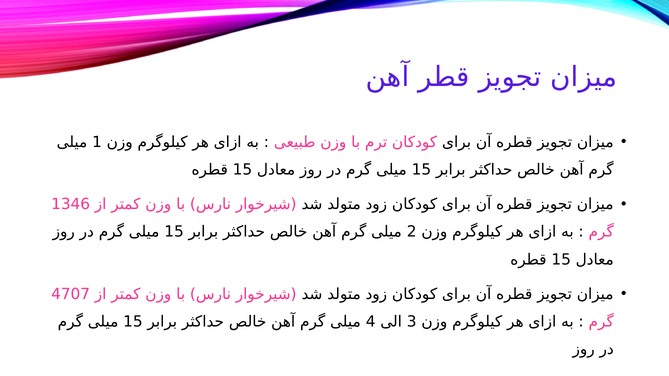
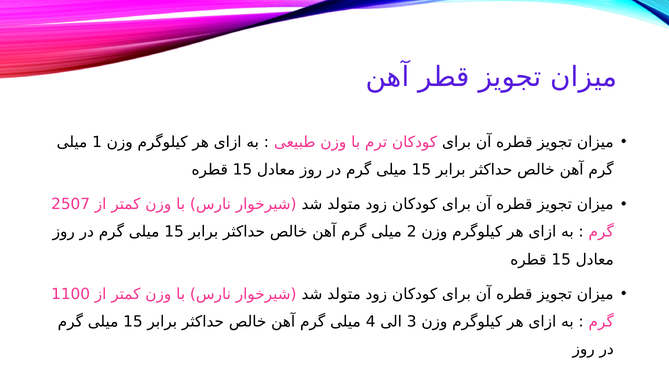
1346: 1346 -> 2507
4707: 4707 -> 1100
